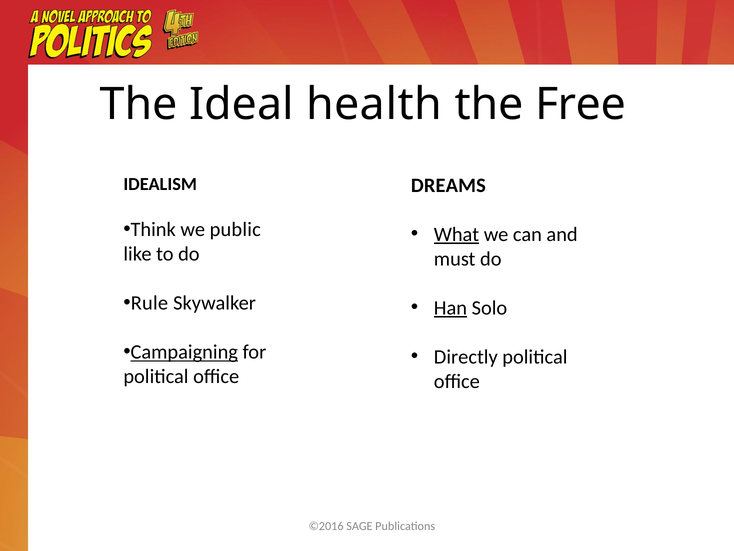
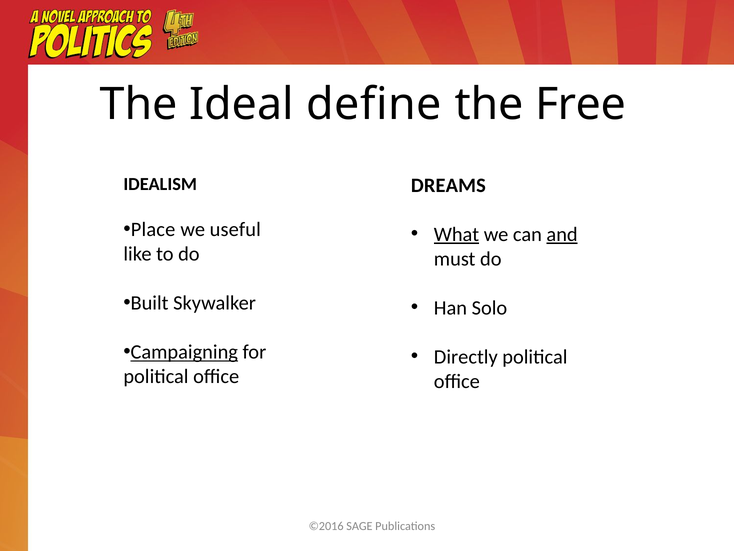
health: health -> define
Think: Think -> Place
public: public -> useful
and underline: none -> present
Rule: Rule -> Built
Han underline: present -> none
